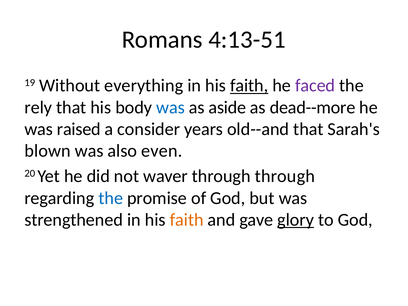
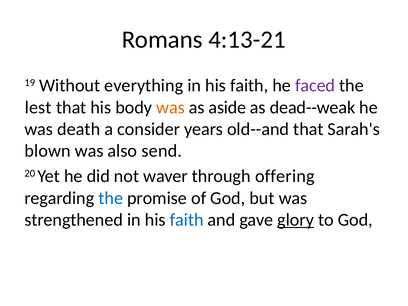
4:13-51: 4:13-51 -> 4:13-21
faith at (249, 86) underline: present -> none
rely: rely -> lest
was at (171, 107) colour: blue -> orange
dead--more: dead--more -> dead--weak
raised: raised -> death
even: even -> send
through through: through -> offering
faith at (187, 220) colour: orange -> blue
